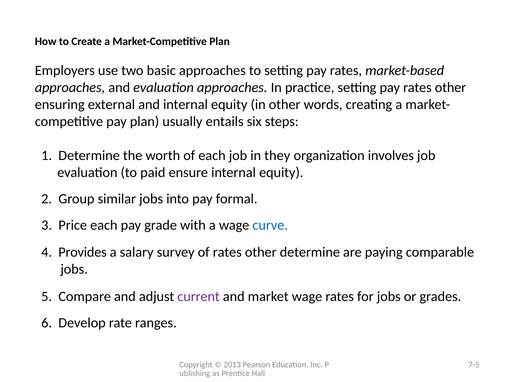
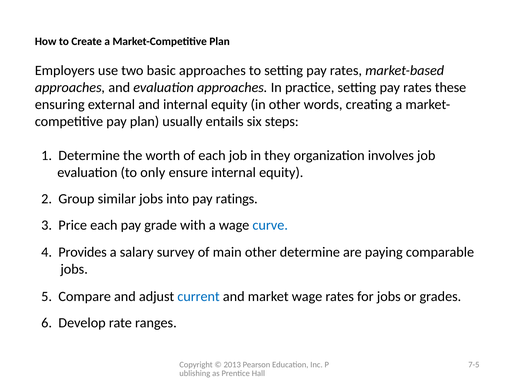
pay rates other: other -> these
paid: paid -> only
formal: formal -> ratings
of rates: rates -> main
current colour: purple -> blue
